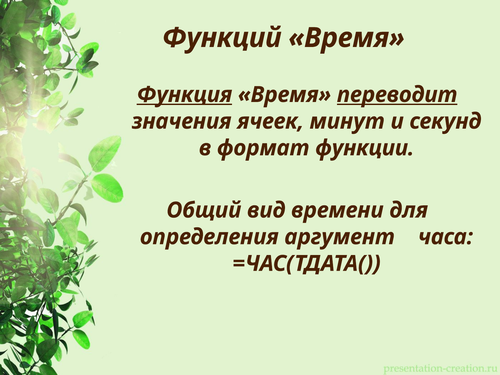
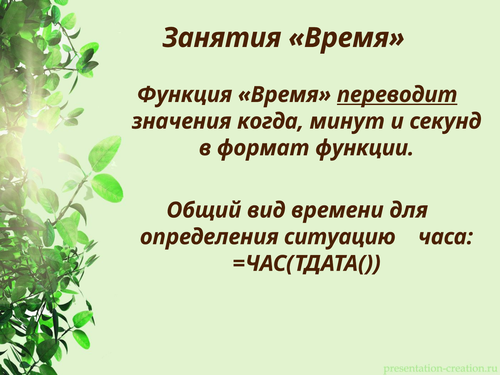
Функций: Функций -> Занятия
Функция underline: present -> none
ячеек: ячеек -> когда
аргумент: аргумент -> ситуацию
